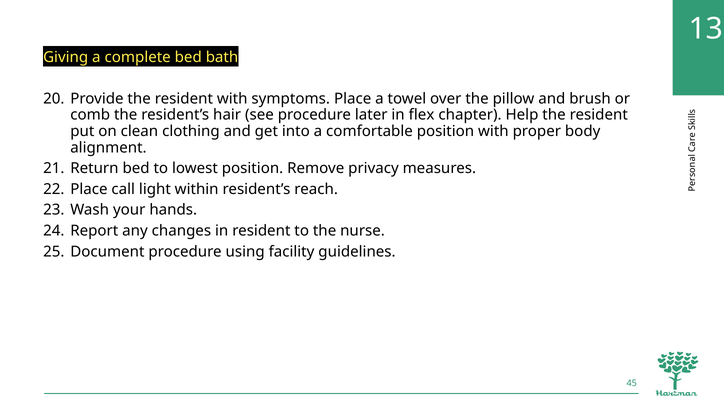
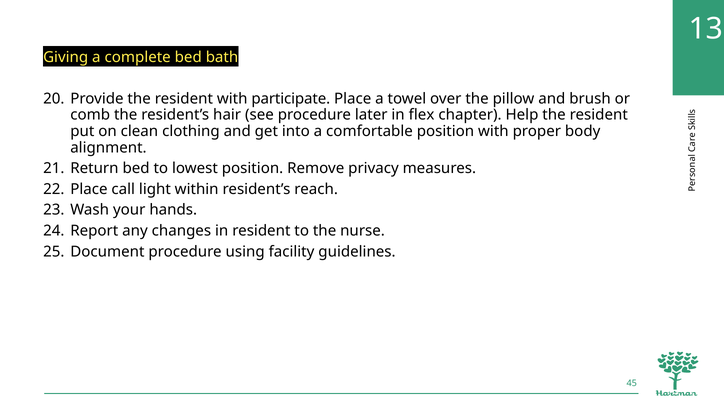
symptoms: symptoms -> participate
